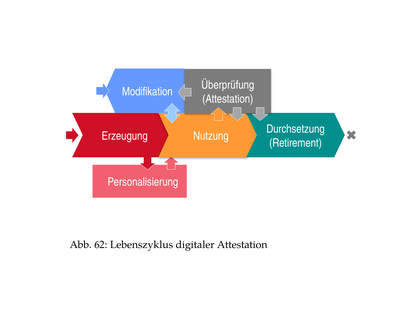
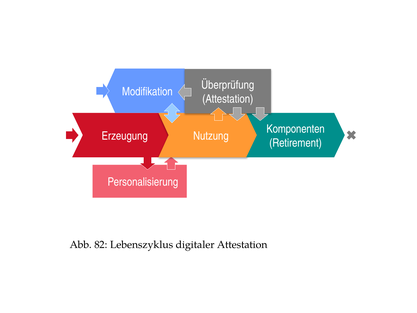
Durchsetzung: Durchsetzung -> Komponenten
62: 62 -> 82
